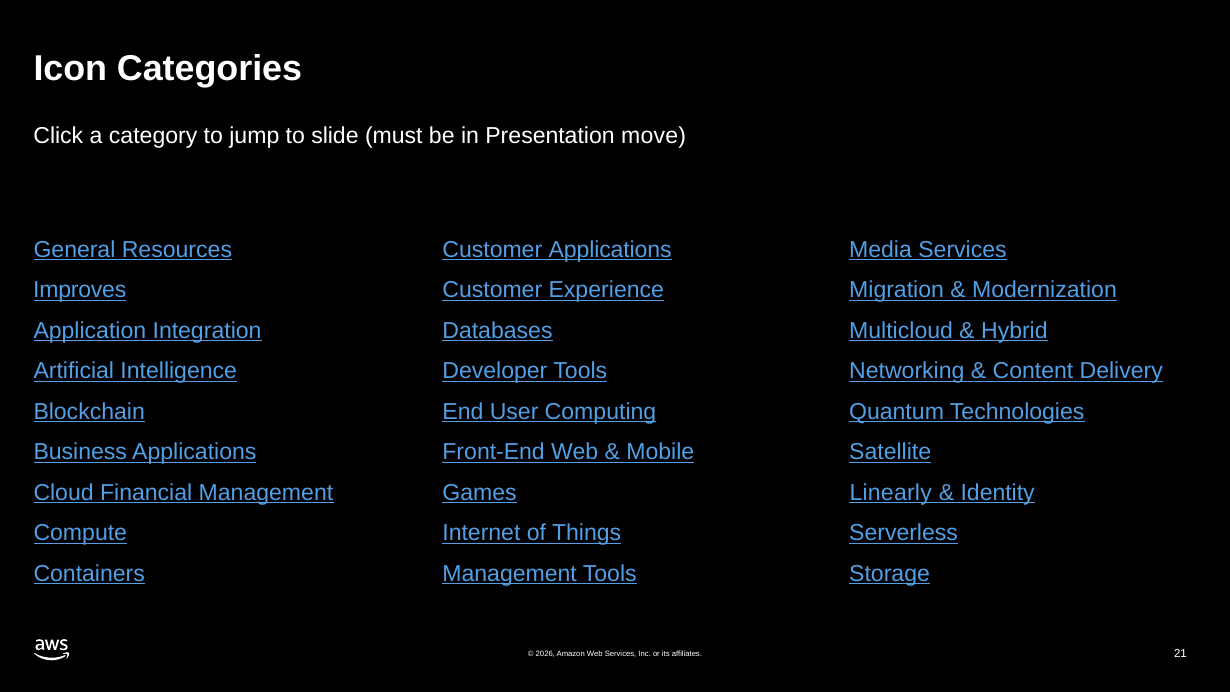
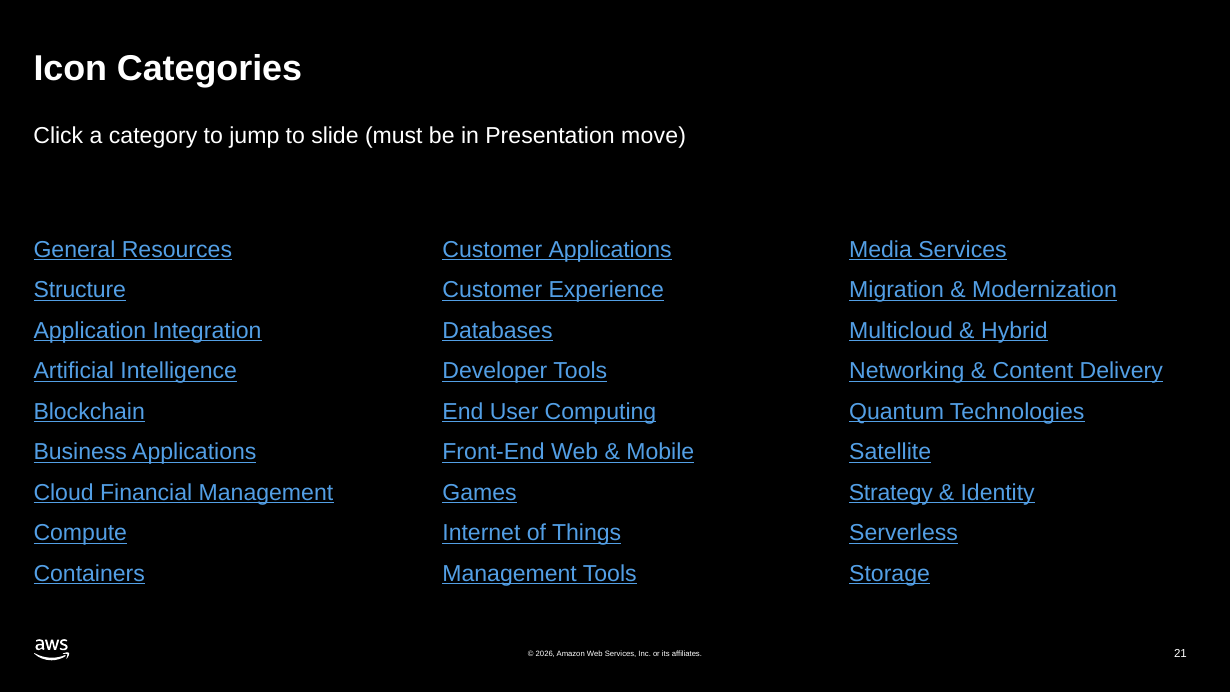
Improves: Improves -> Structure
Linearly: Linearly -> Strategy
